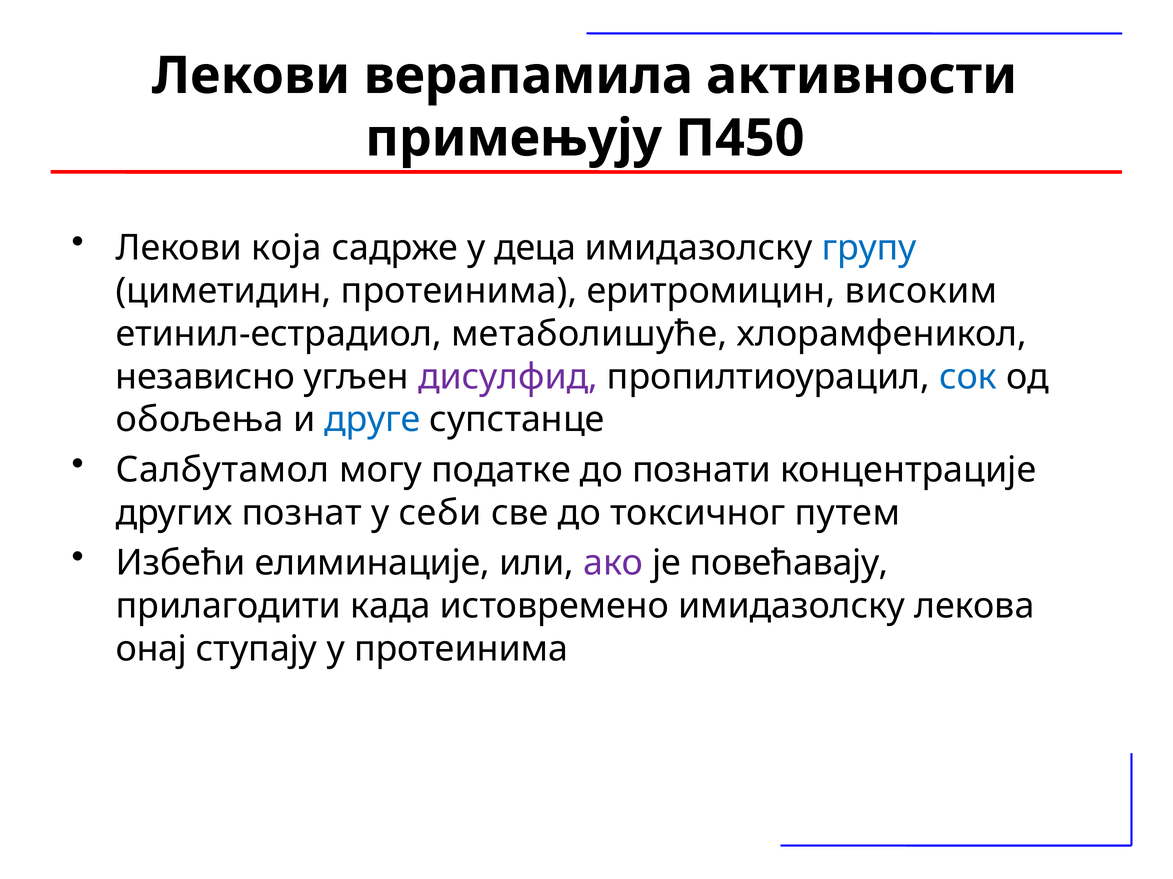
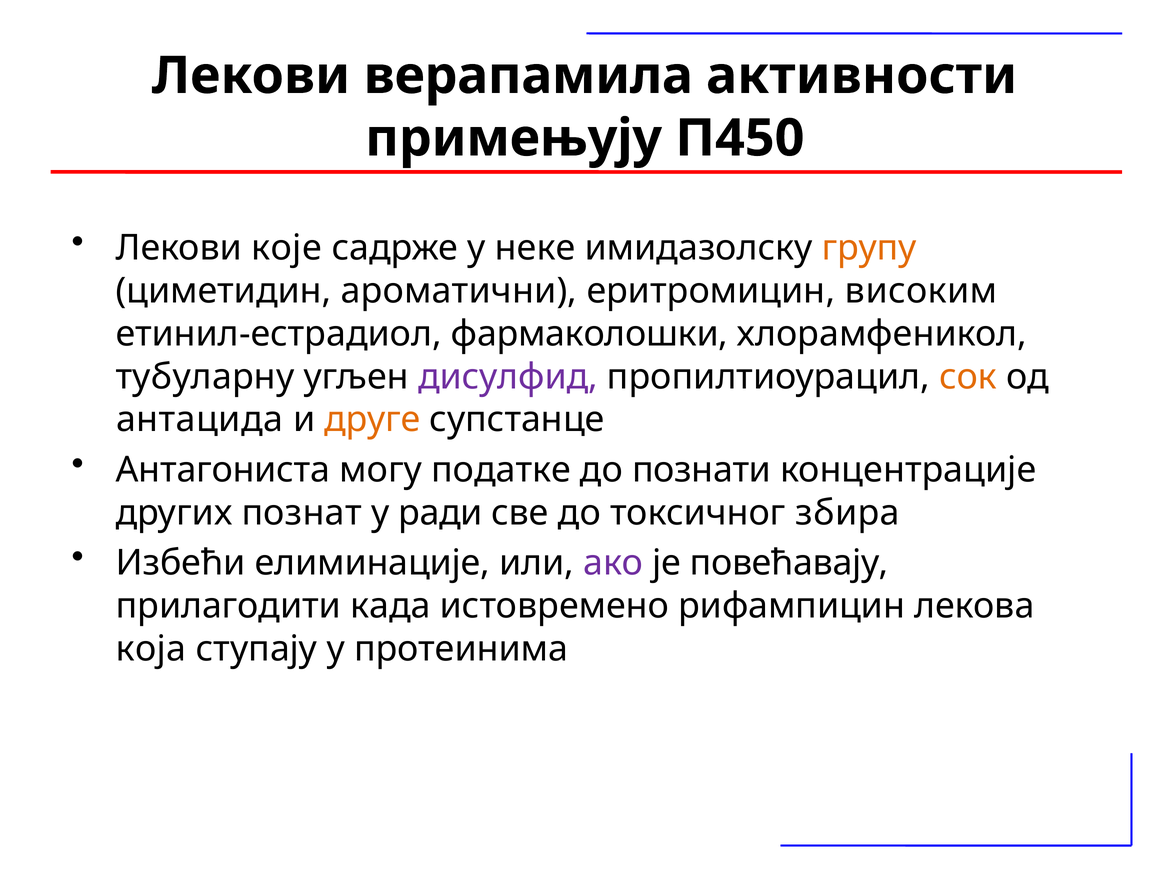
која: која -> које
деца: деца -> неке
групу colour: blue -> orange
циметидин протеинима: протеинима -> ароматични
метаболишуће: метаболишуће -> фармаколошки
независно: независно -> тубуларну
сок colour: blue -> orange
обољења: обољења -> антацида
друге colour: blue -> orange
Салбутамол: Салбутамол -> Антагониста
себи: себи -> ради
путем: путем -> збира
истовремено имидазолску: имидазолску -> рифампицин
онај: онај -> која
